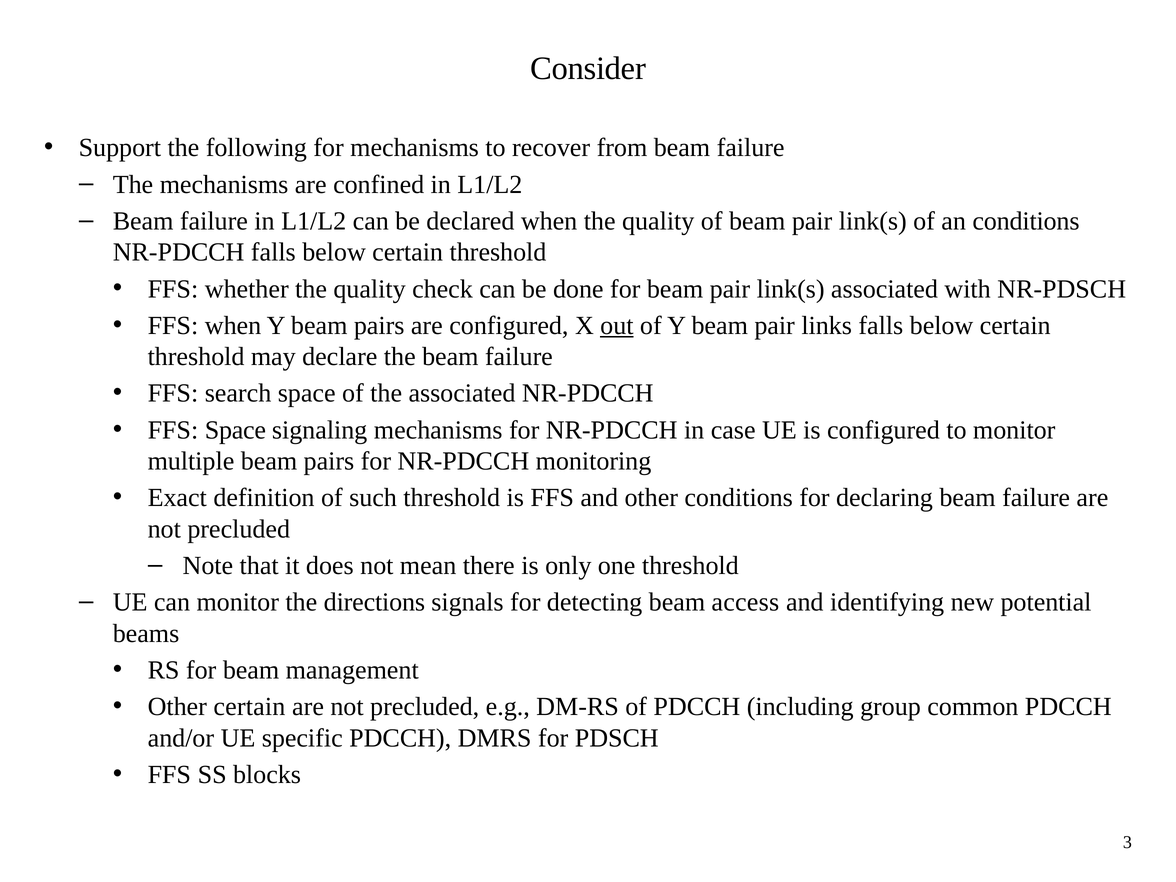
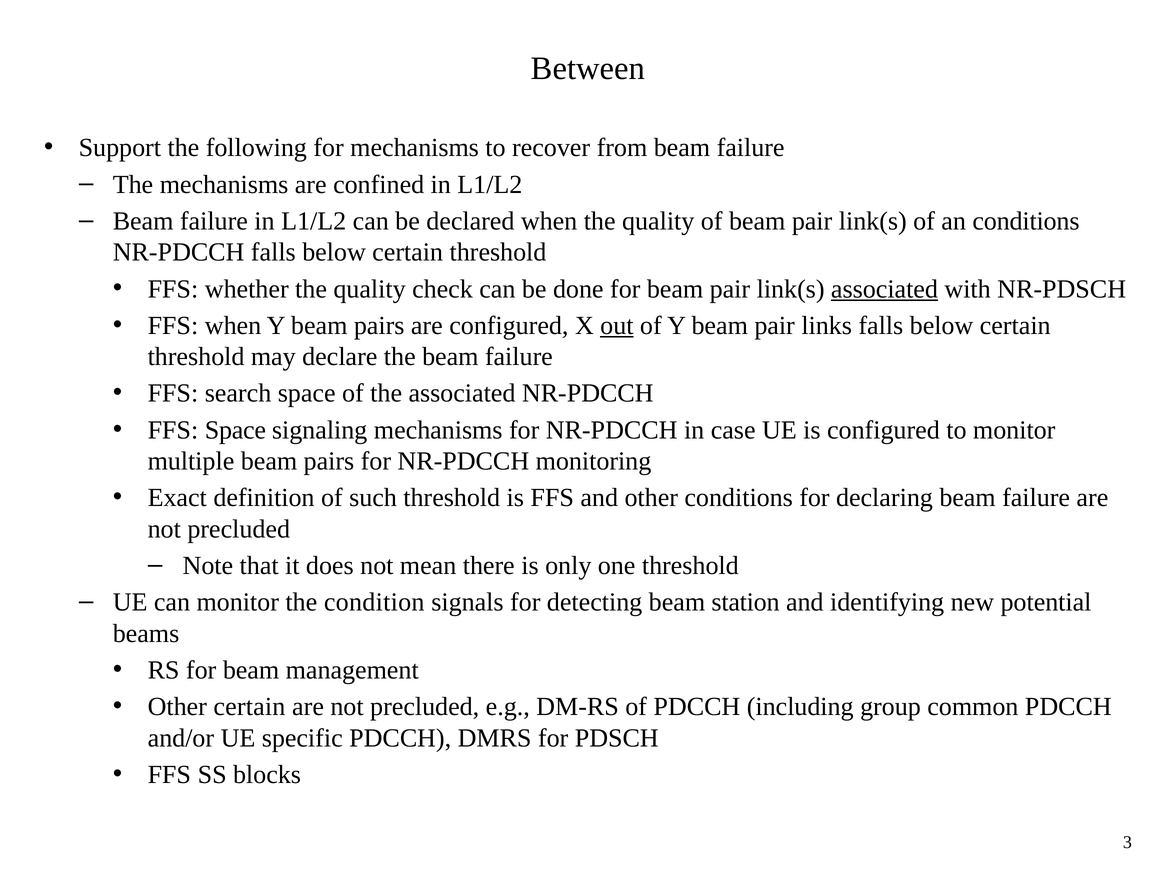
Consider: Consider -> Between
associated at (884, 289) underline: none -> present
directions: directions -> condition
access: access -> station
